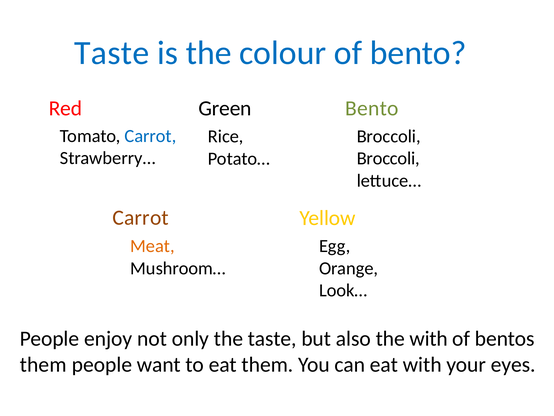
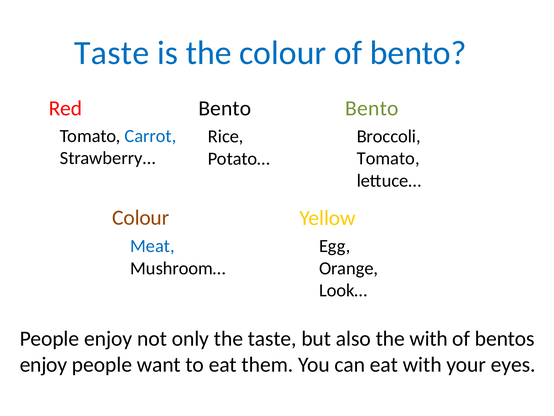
Green at (225, 108): Green -> Bento
Broccoli at (388, 158): Broccoli -> Tomato
Carrot at (141, 218): Carrot -> Colour
Meat colour: orange -> blue
them at (43, 364): them -> enjoy
